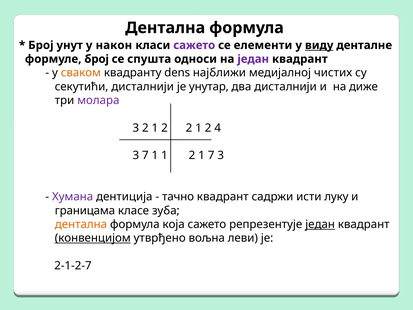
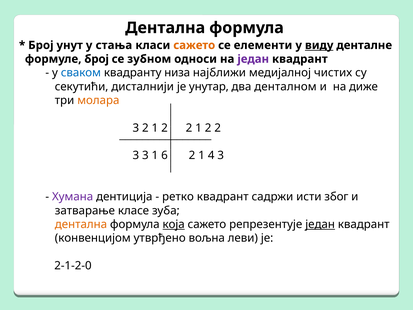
након: након -> стања
сажето at (194, 45) colour: purple -> orange
спушта: спушта -> зубном
сваком colour: orange -> blue
dens: dens -> низа
два дисталнији: дисталнији -> денталном
молара colour: purple -> orange
4 at (218, 128): 4 -> 2
3 7: 7 -> 3
1 1: 1 -> 6
1 7: 7 -> 4
тачно: тачно -> ретко
луку: луку -> због
границама: границама -> затварање
која underline: none -> present
конвенцијом underline: present -> none
2-1-2-7: 2-1-2-7 -> 2-1-2-0
